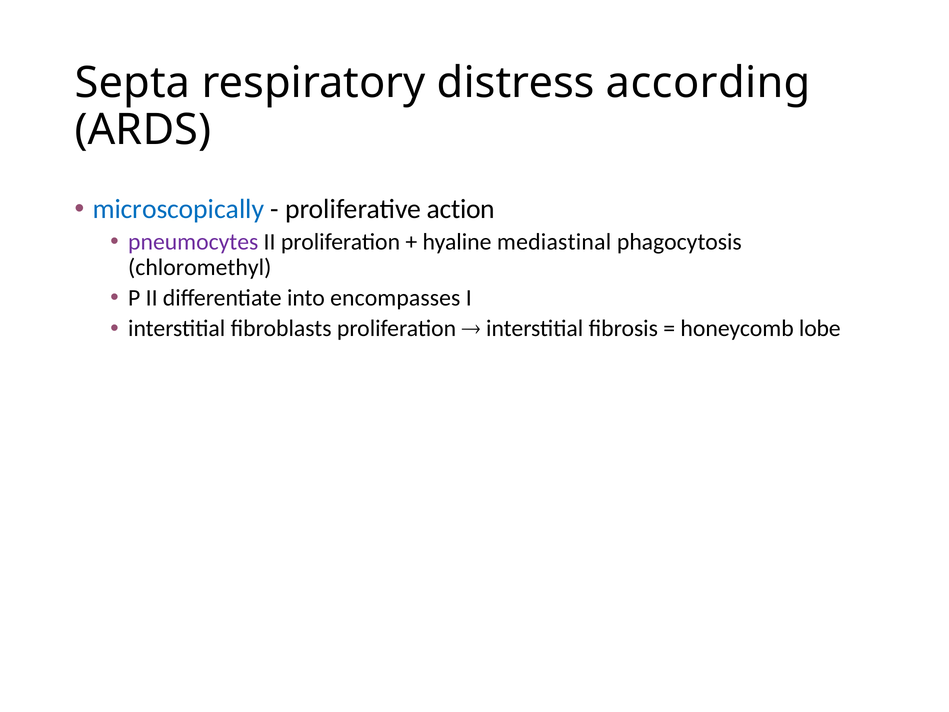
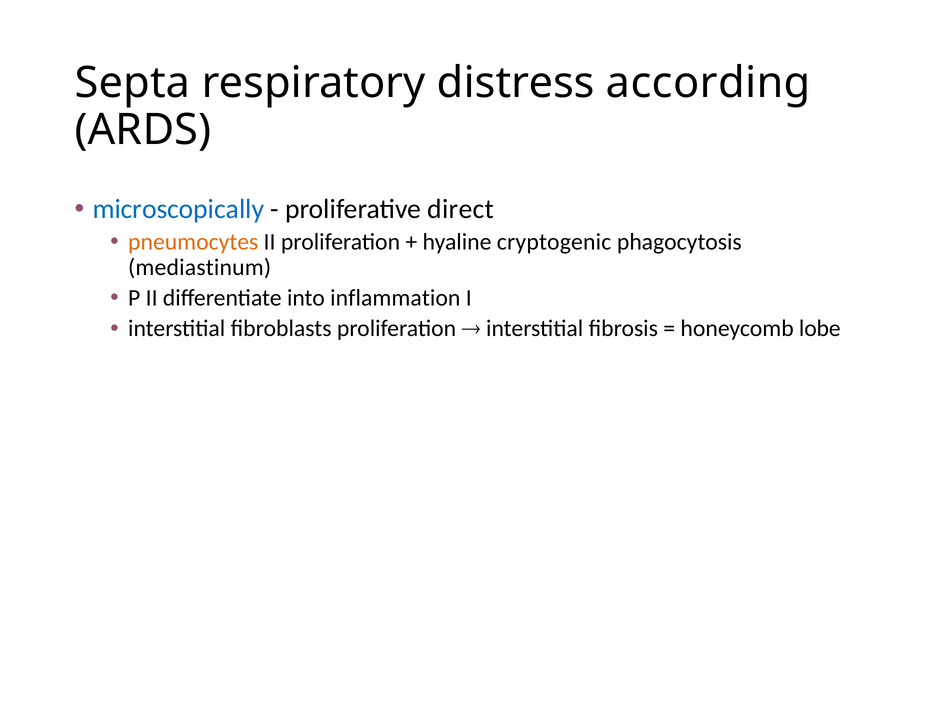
action: action -> direct
pneumocytes colour: purple -> orange
mediastinal: mediastinal -> cryptogenic
chloromethyl: chloromethyl -> mediastinum
encompasses: encompasses -> inflammation
